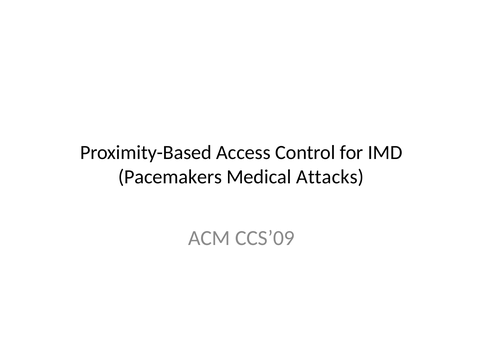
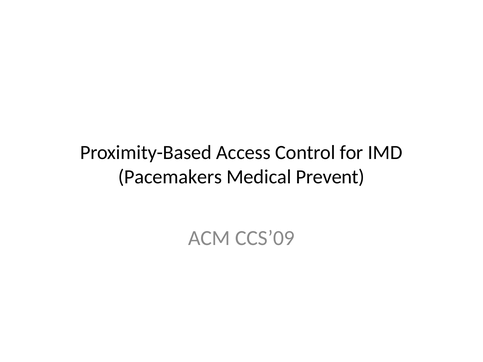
Attacks: Attacks -> Prevent
